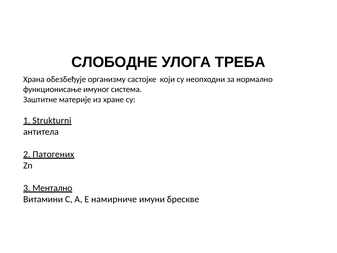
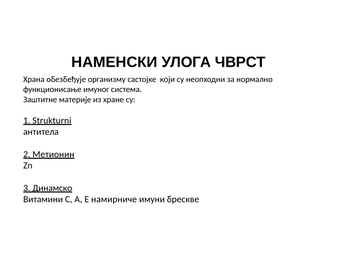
СЛОБОДНЕ: СЛОБОДНЕ -> НАМЕНСКИ
ТРЕБА: ТРЕБА -> ЧВРСТ
Патогених: Патогених -> Метионин
Ментално: Ментално -> Динамско
